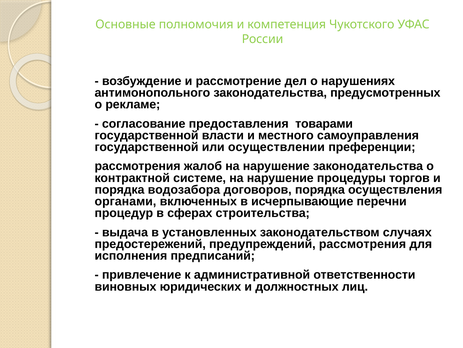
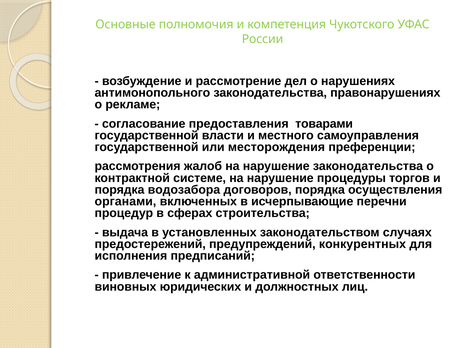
предусмотренных: предусмотренных -> правонарушениях
осуществлении: осуществлении -> месторождения
предупреждений рассмотрения: рассмотрения -> конкурентных
